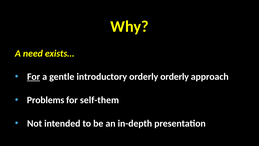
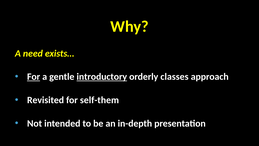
introductory underline: none -> present
orderly orderly: orderly -> classes
Problems: Problems -> Revisited
